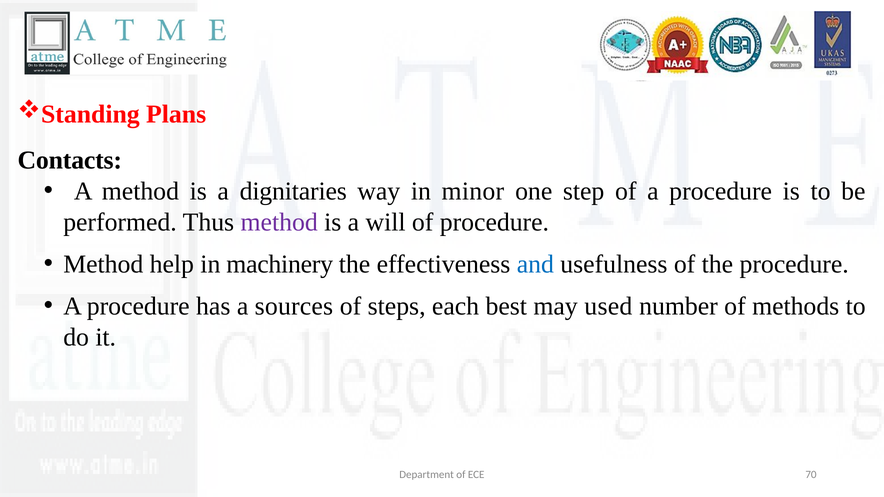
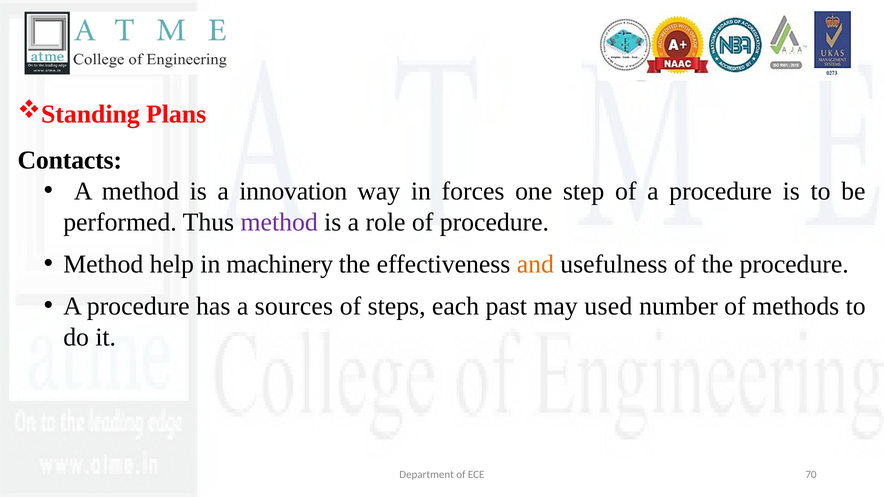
dignitaries: dignitaries -> innovation
minor: minor -> forces
will: will -> role
and colour: blue -> orange
best: best -> past
